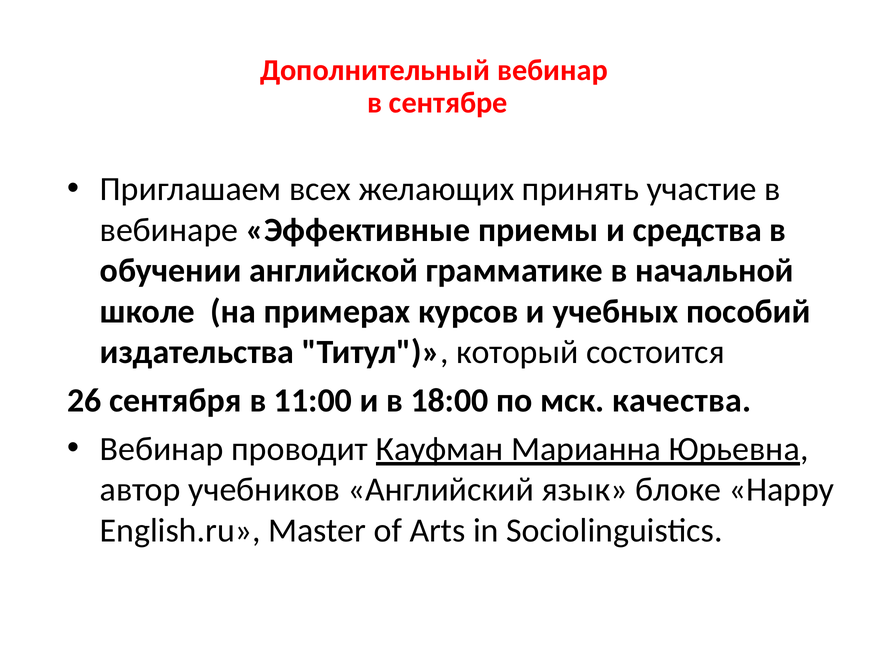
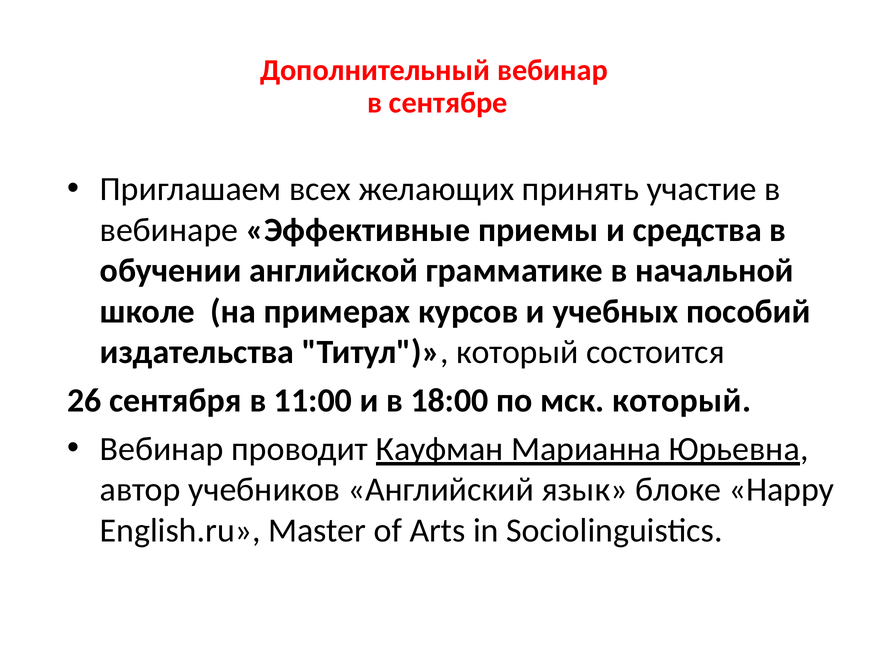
мск качества: качества -> который
